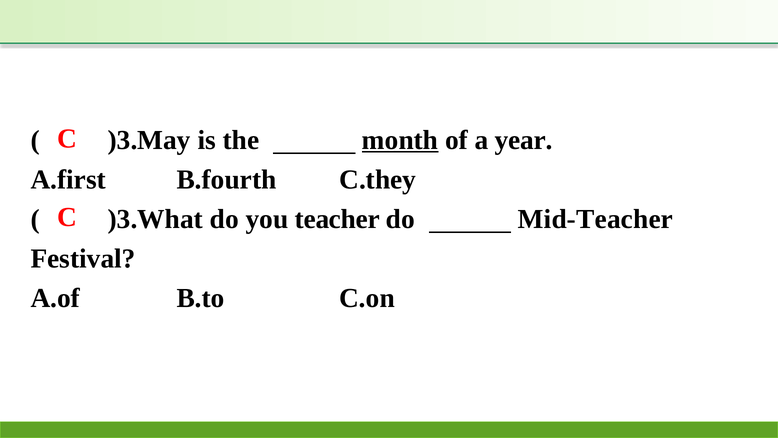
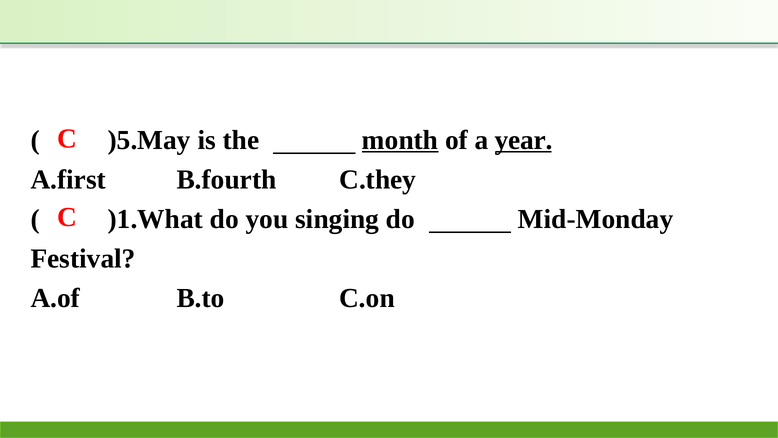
)3.May: )3.May -> )5.May
year underline: none -> present
)3.What: )3.What -> )1.What
teacher: teacher -> singing
Mid-Teacher: Mid-Teacher -> Mid-Monday
